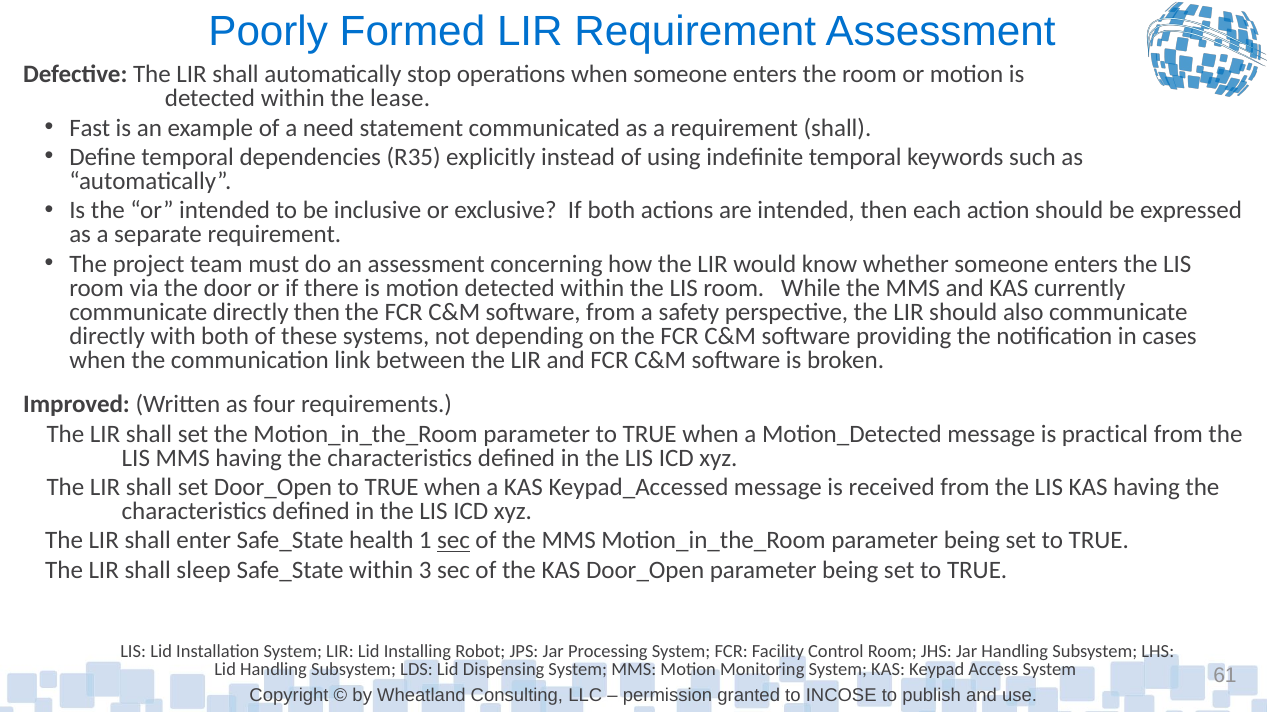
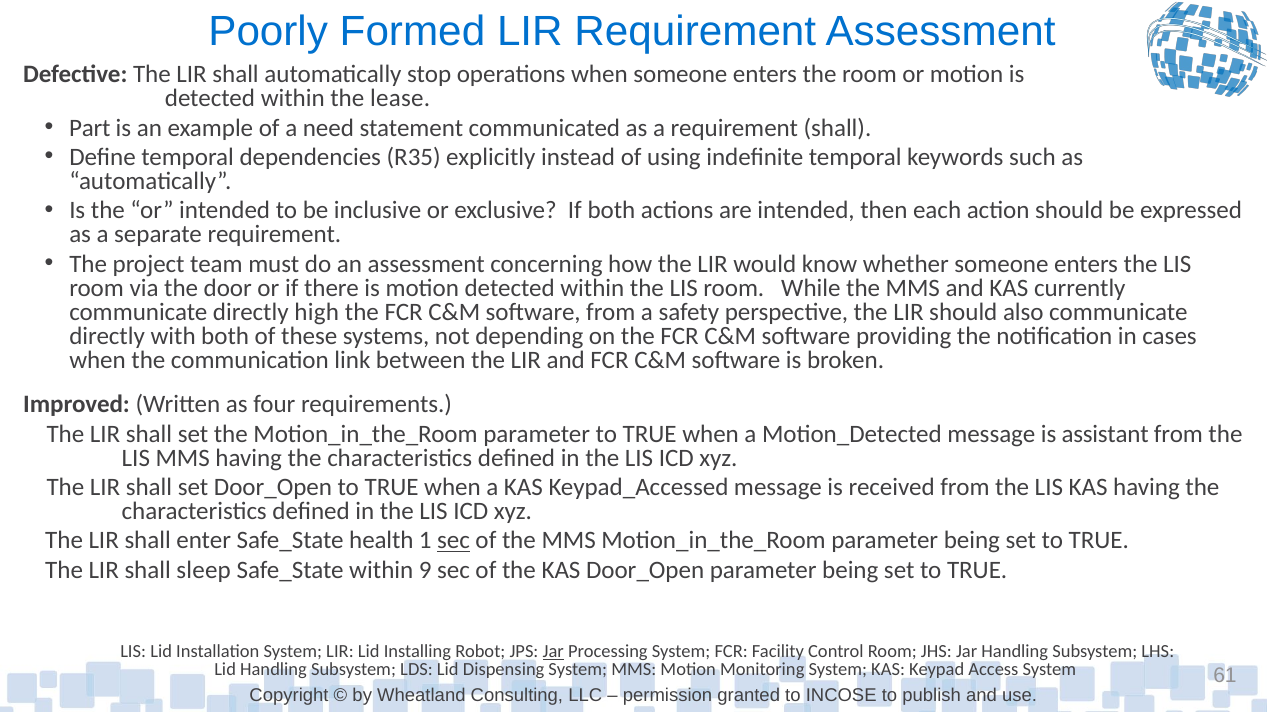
Fast: Fast -> Part
directly then: then -> high
practical: practical -> assistant
3: 3 -> 9
Jar at (553, 652) underline: none -> present
